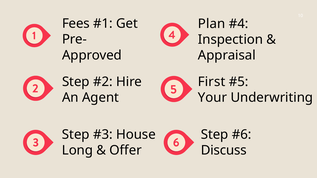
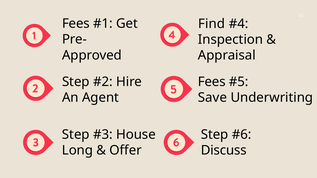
Plan: Plan -> Find
First at (212, 82): First -> Fees
Your: Your -> Save
